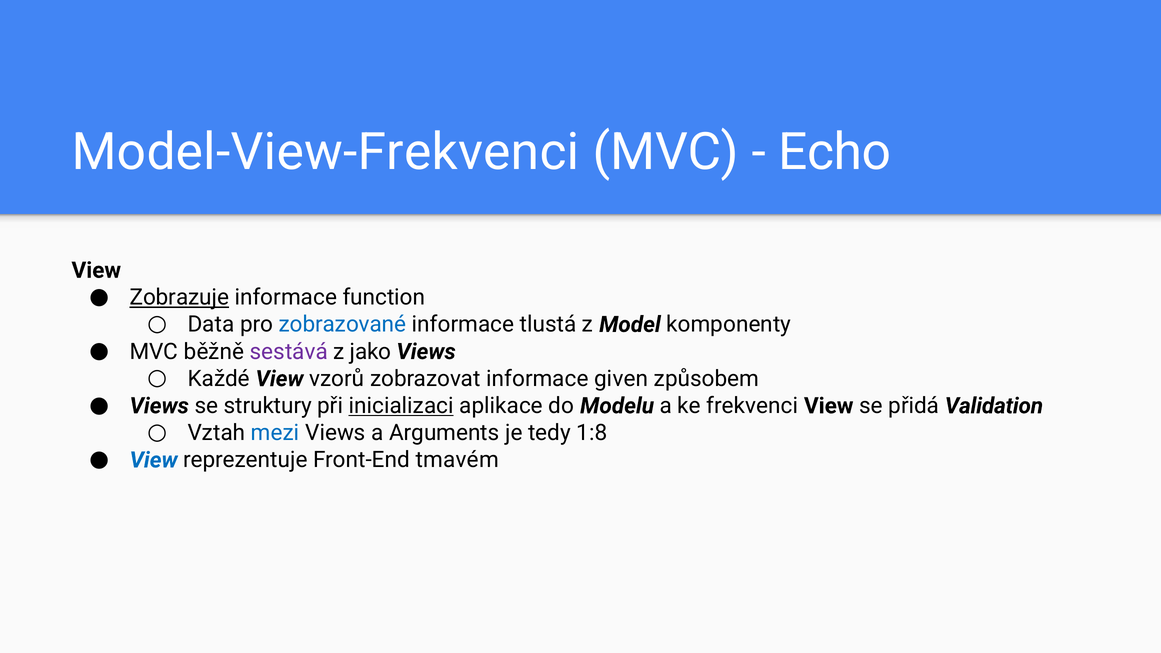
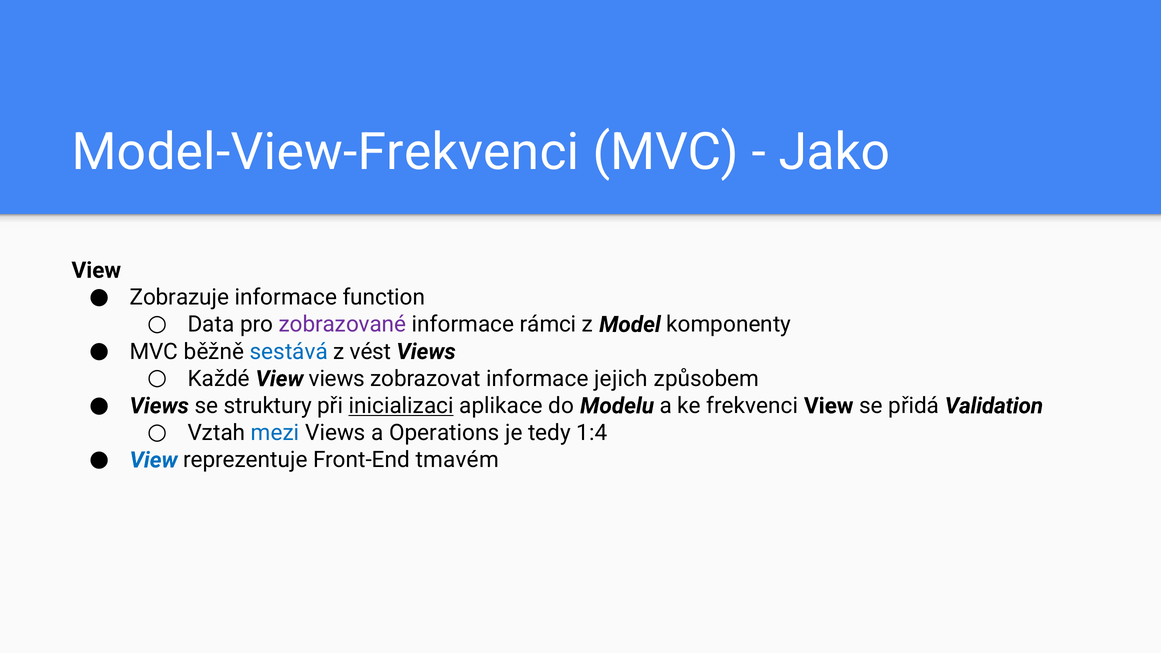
Echo: Echo -> Jako
Zobrazuje underline: present -> none
zobrazované colour: blue -> purple
tlustá: tlustá -> rámci
sestává colour: purple -> blue
jako: jako -> vést
View vzorů: vzorů -> views
given: given -> jejich
Arguments: Arguments -> Operations
1:8: 1:8 -> 1:4
